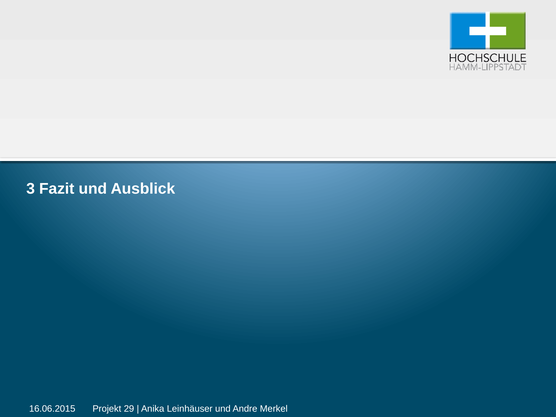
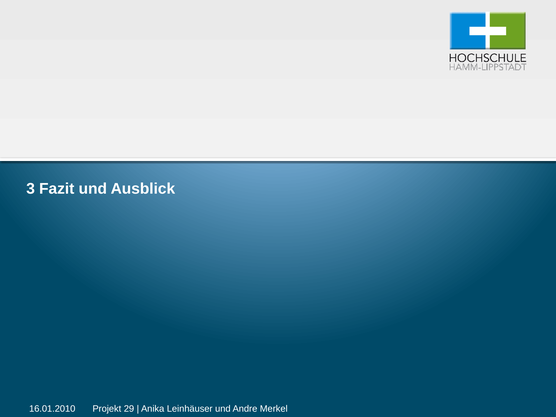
16.06.2015: 16.06.2015 -> 16.01.2010
